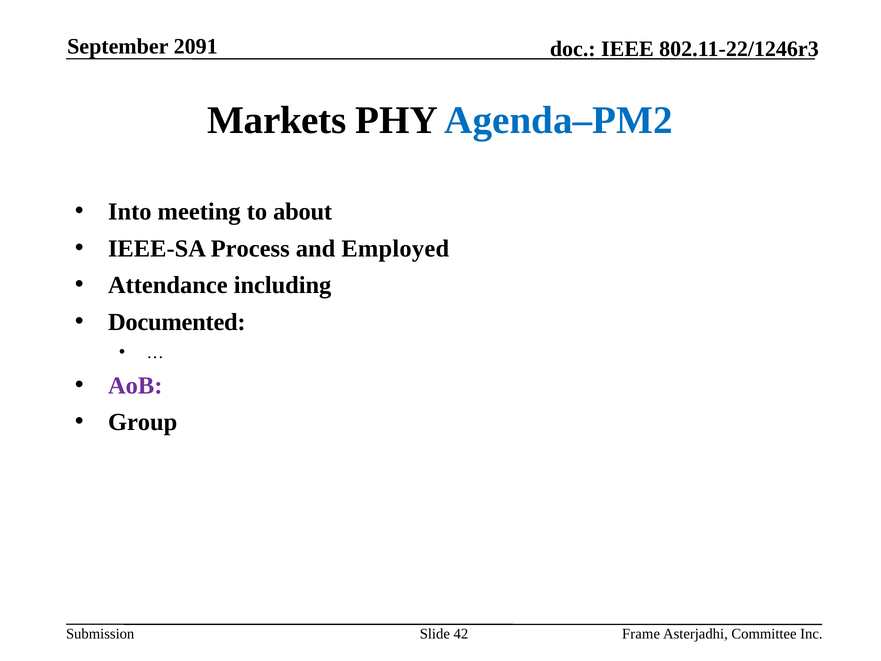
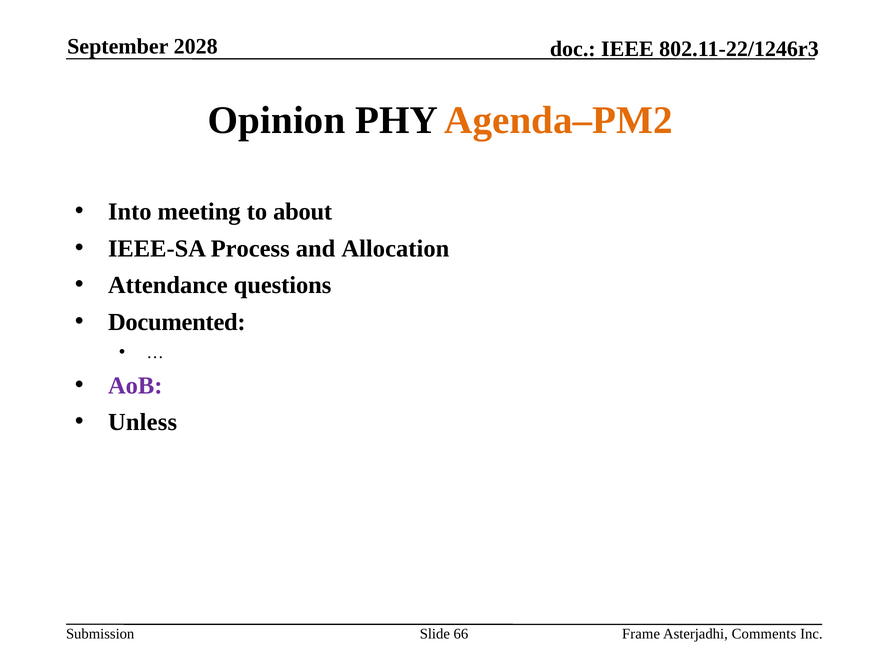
2091: 2091 -> 2028
Markets: Markets -> Opinion
Agenda–PM2 colour: blue -> orange
Employed: Employed -> Allocation
including: including -> questions
Group: Group -> Unless
42: 42 -> 66
Committee: Committee -> Comments
